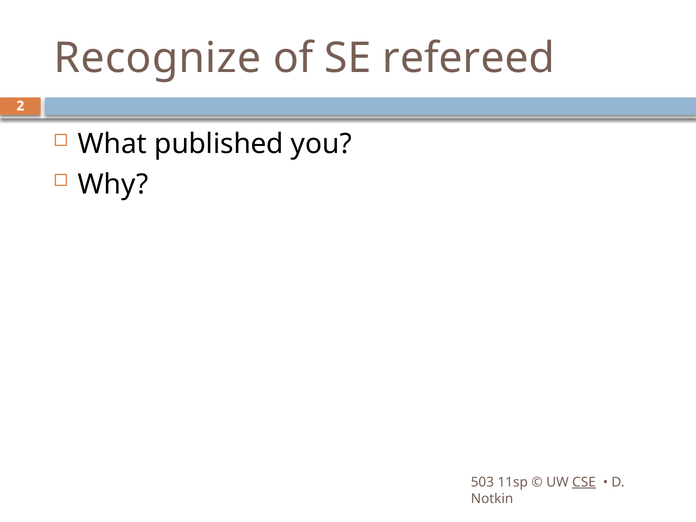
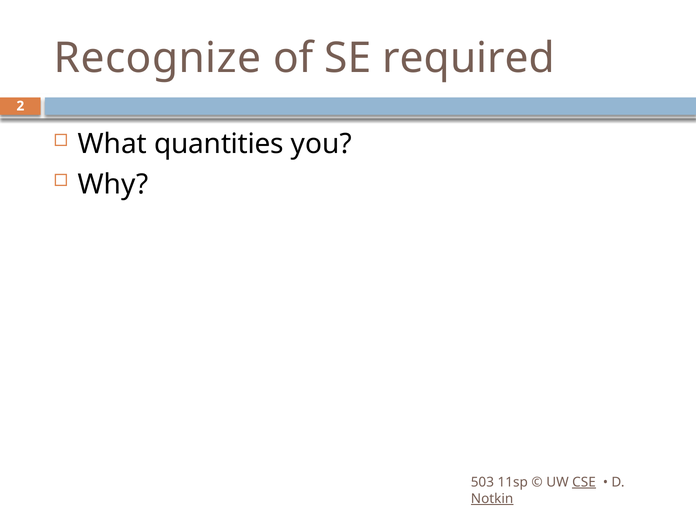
refereed: refereed -> required
published: published -> quantities
Notkin underline: none -> present
